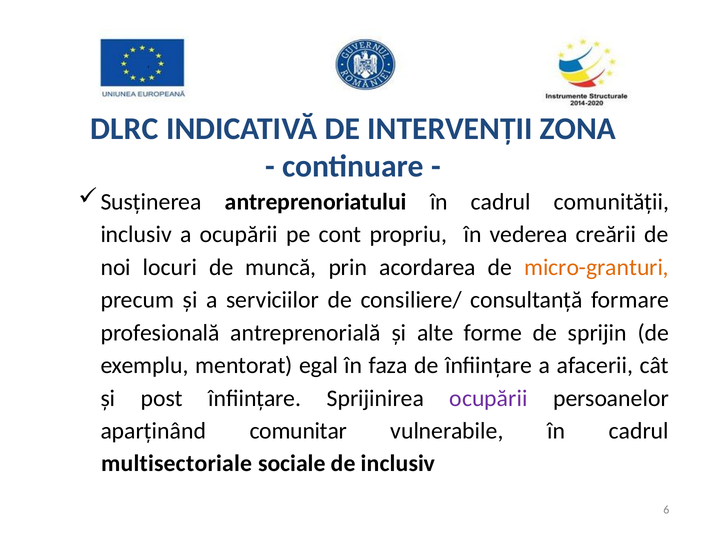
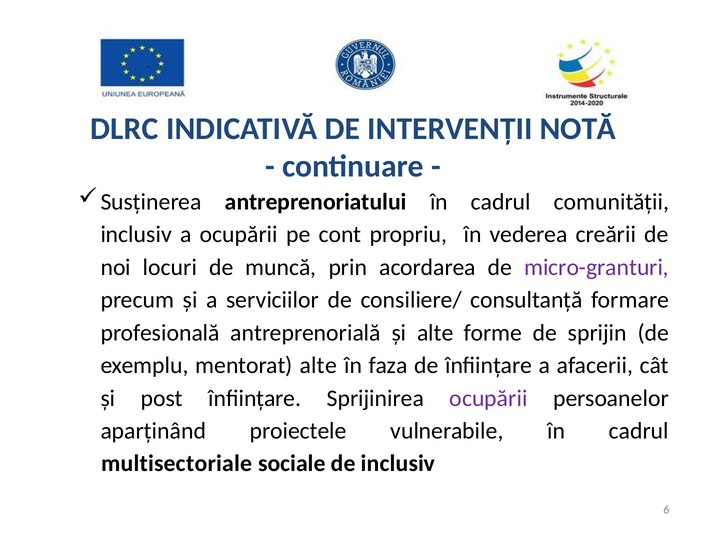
ZONA: ZONA -> NOTĂ
micro-granturi colour: orange -> purple
mentorat egal: egal -> alte
comunitar: comunitar -> proiectele
